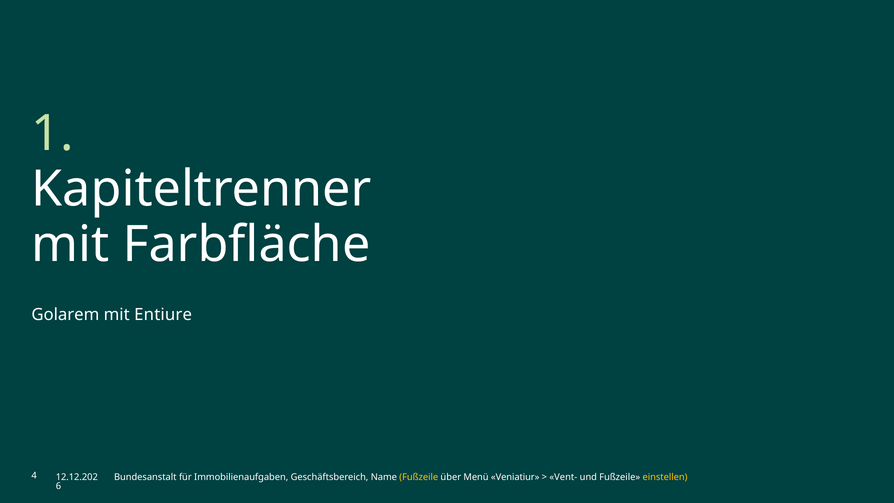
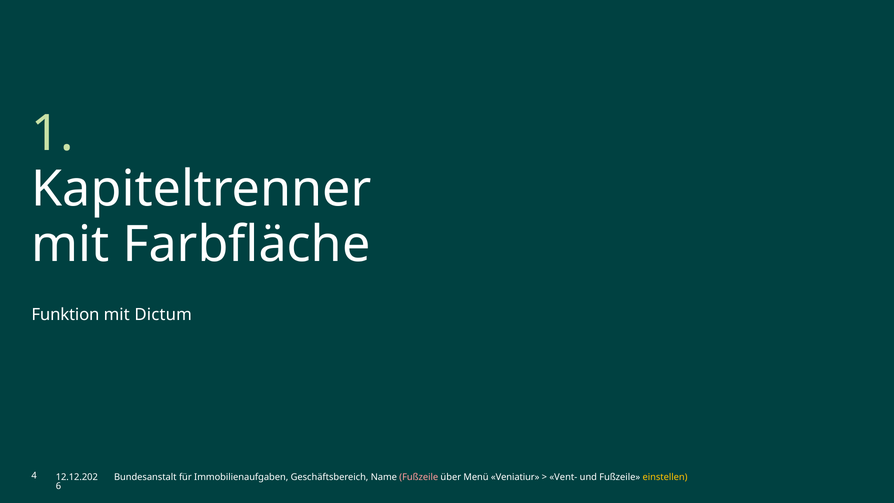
Golarem: Golarem -> Funktion
Entiure: Entiure -> Dictum
Fußzeile at (419, 477) colour: yellow -> pink
